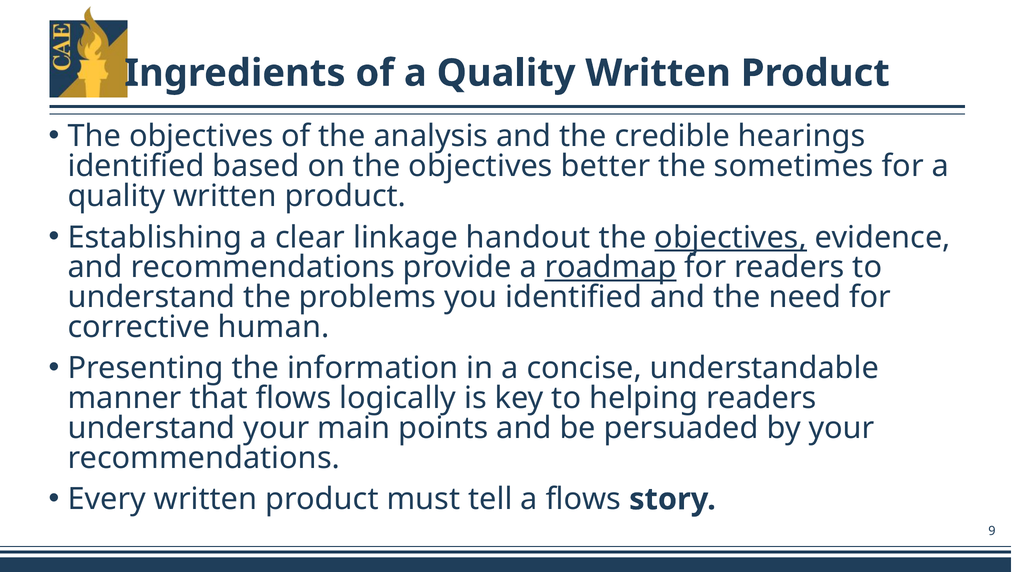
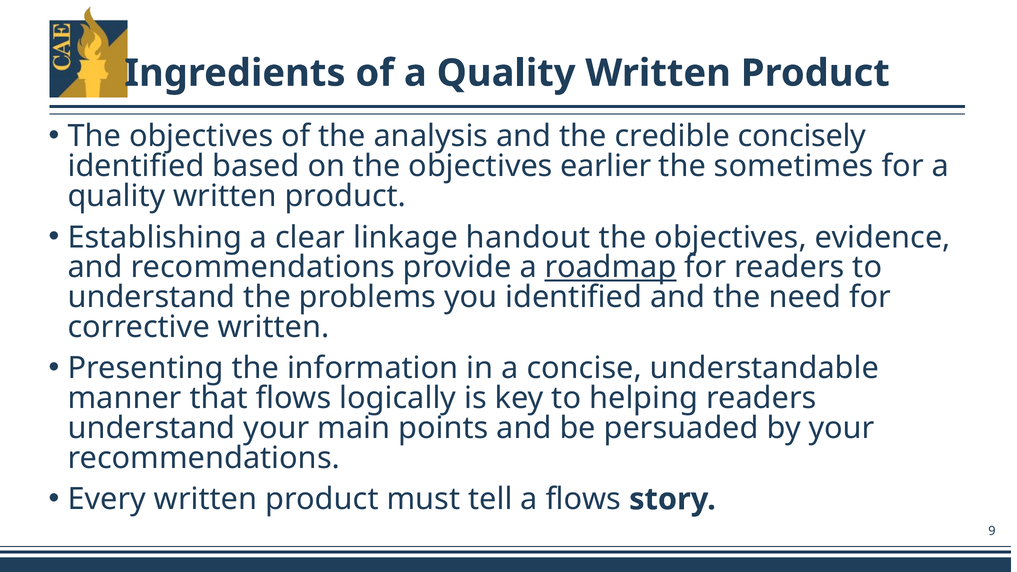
hearings: hearings -> concisely
better: better -> earlier
objectives at (731, 237) underline: present -> none
corrective human: human -> written
